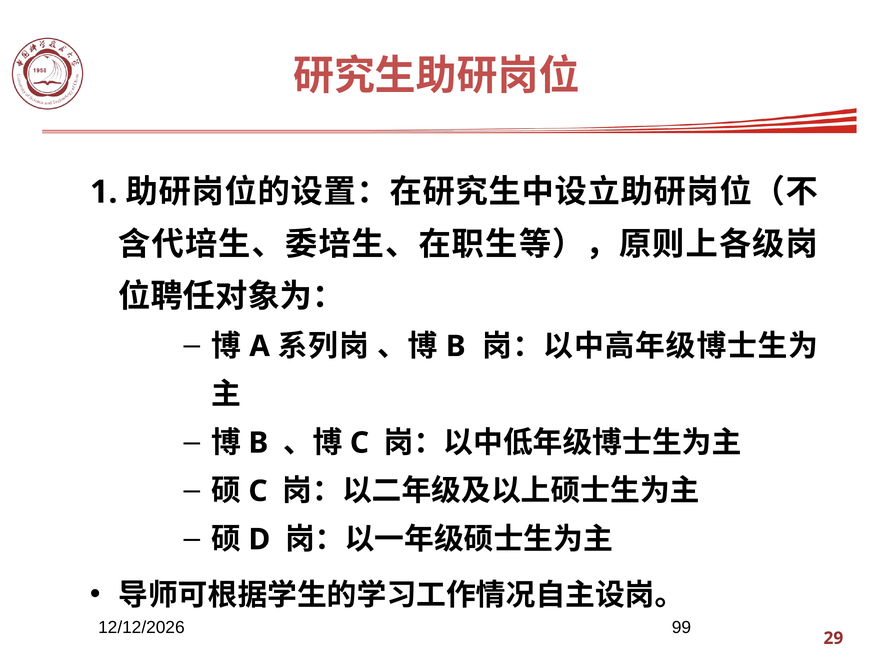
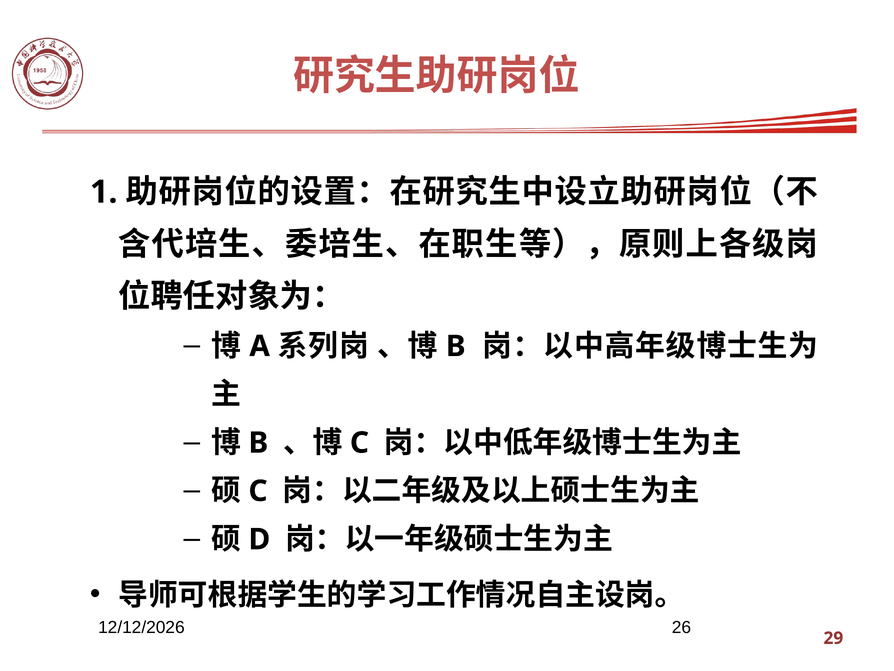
99: 99 -> 26
